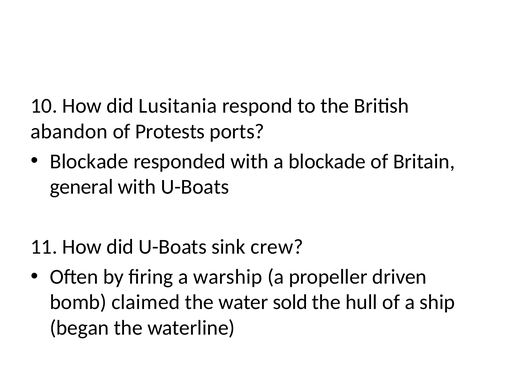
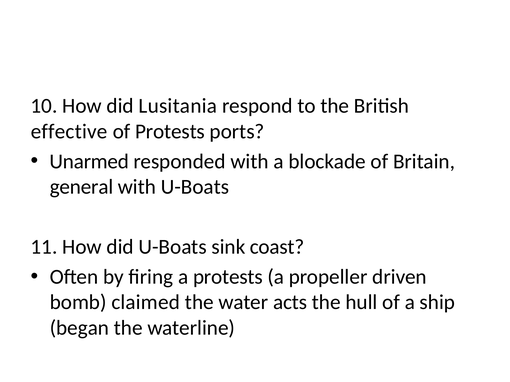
abandon: abandon -> effective
Blockade at (89, 162): Blockade -> Unarmed
crew: crew -> coast
a warship: warship -> protests
sold: sold -> acts
